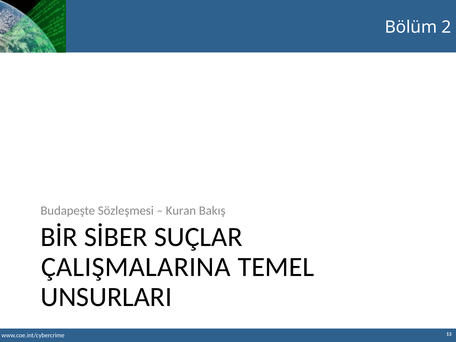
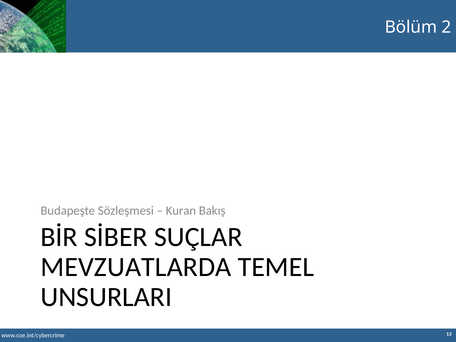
ÇALIŞMALARINA: ÇALIŞMALARINA -> MEVZUATLARDA
